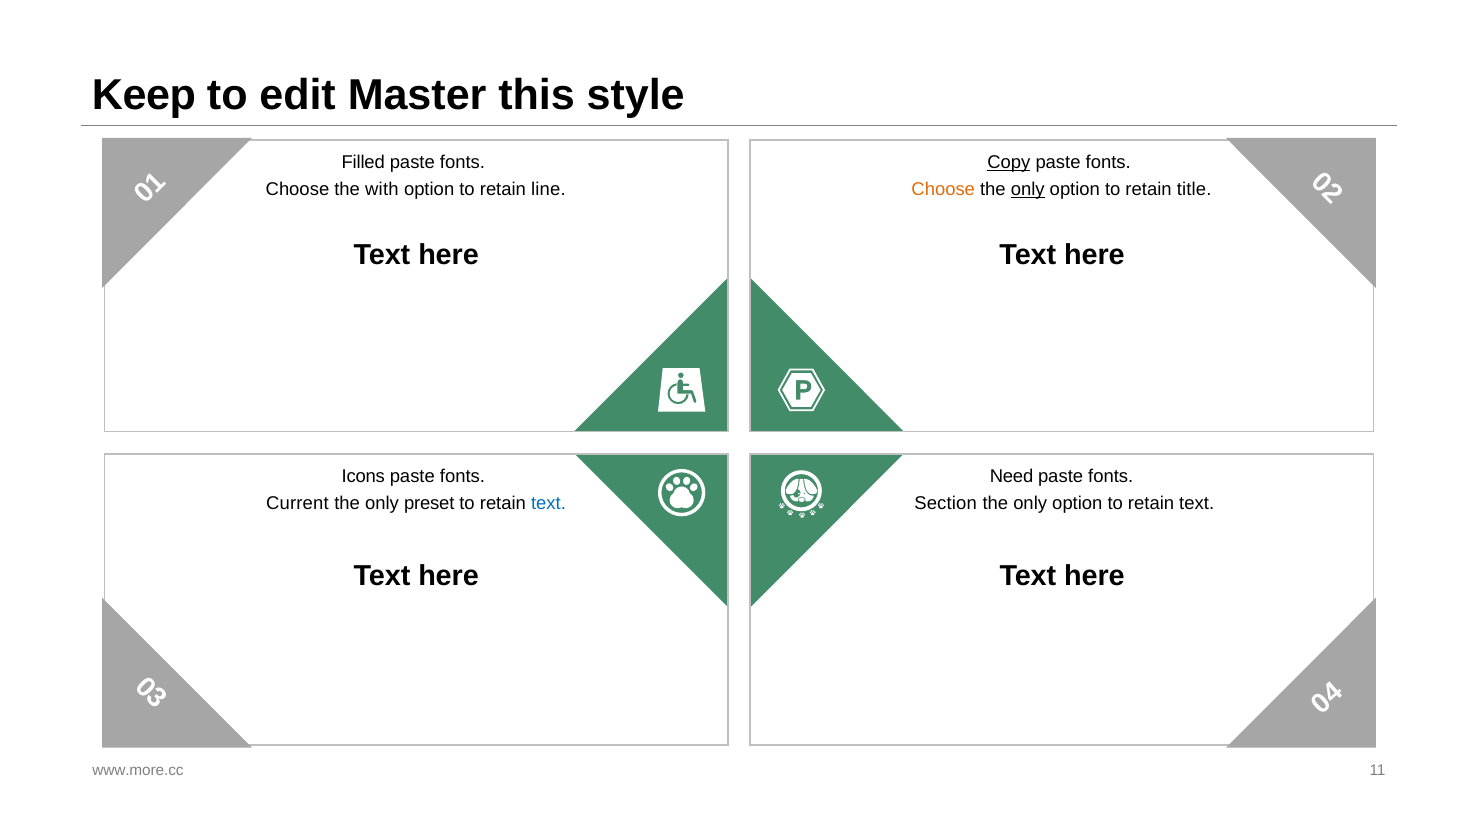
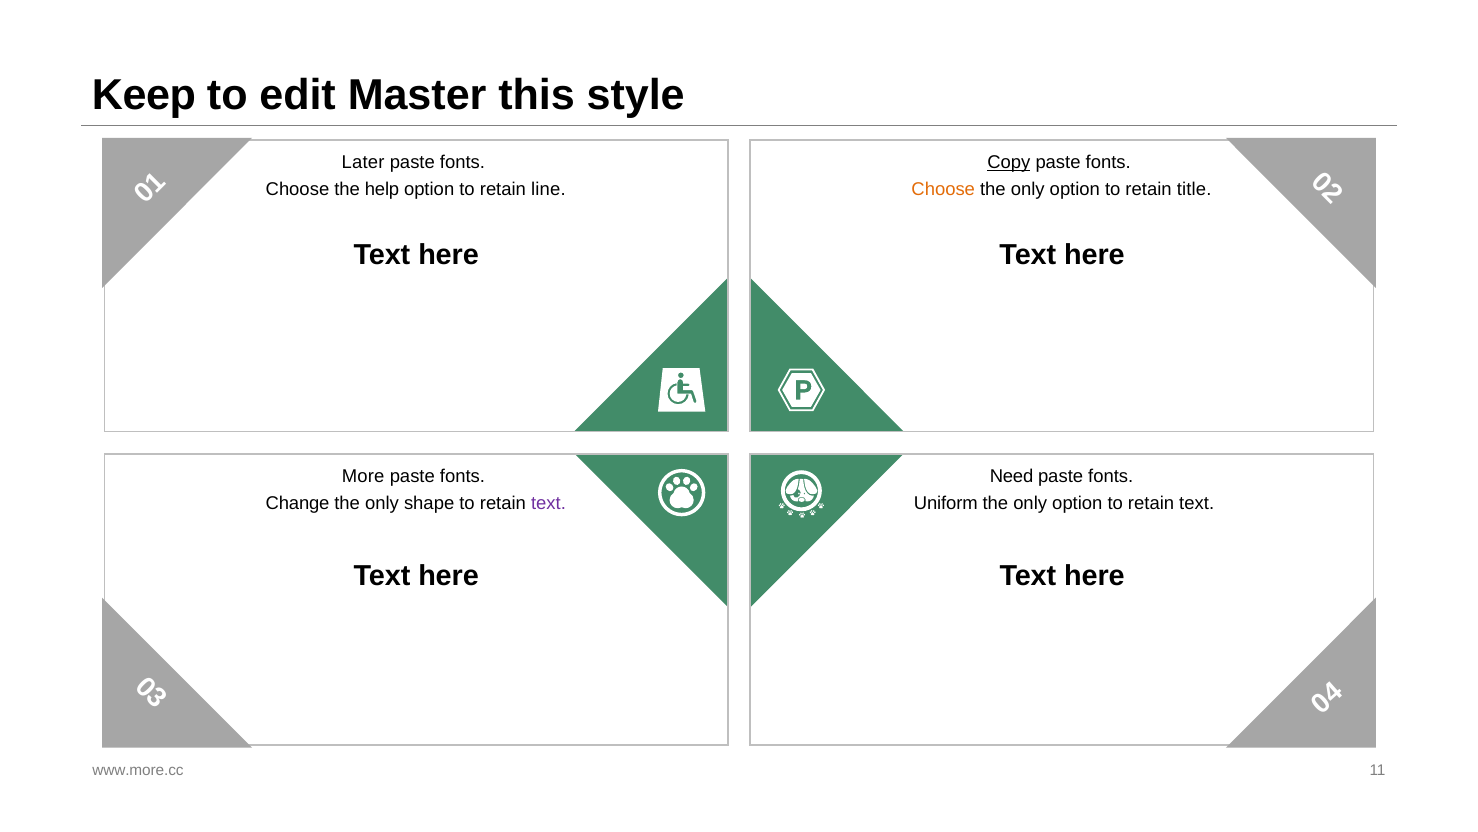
Filled: Filled -> Later
with: with -> help
only at (1028, 189) underline: present -> none
Icons: Icons -> More
Current: Current -> Change
preset: preset -> shape
text at (549, 503) colour: blue -> purple
Section: Section -> Uniform
